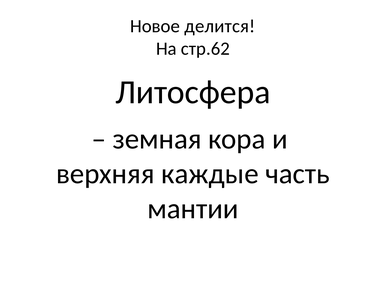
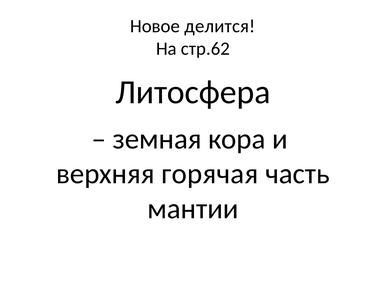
каждые: каждые -> горячая
